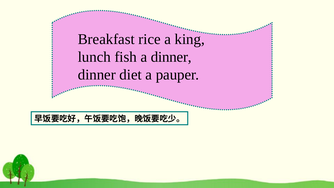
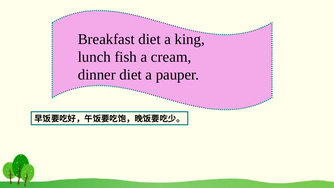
Breakfast rice: rice -> diet
a dinner: dinner -> cream
